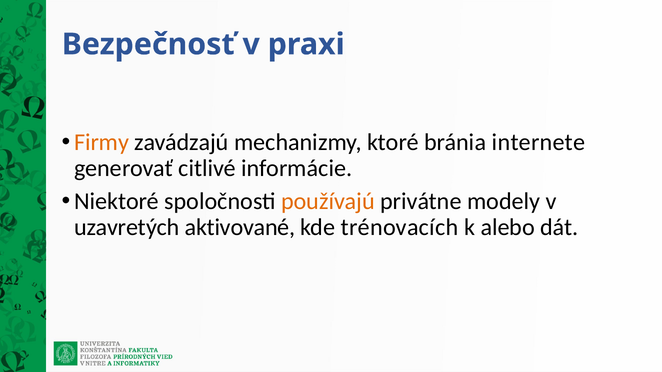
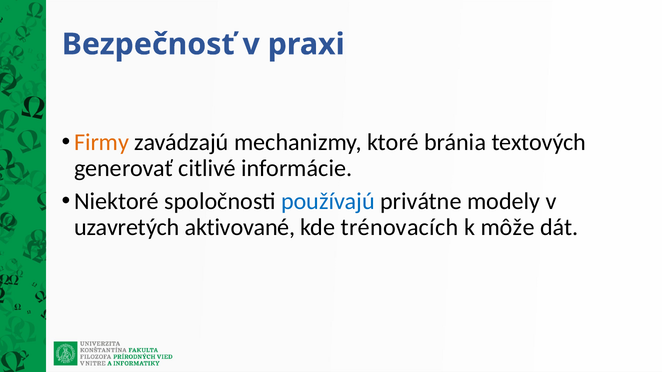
internete: internete -> textových
používajú colour: orange -> blue
alebo: alebo -> môže
